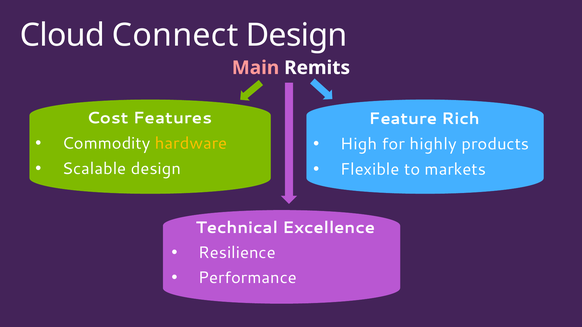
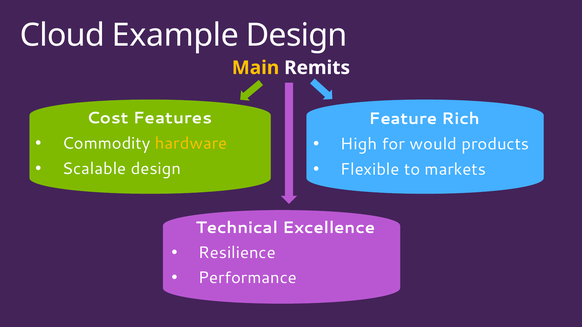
Connect: Connect -> Example
Main colour: pink -> yellow
highly: highly -> would
